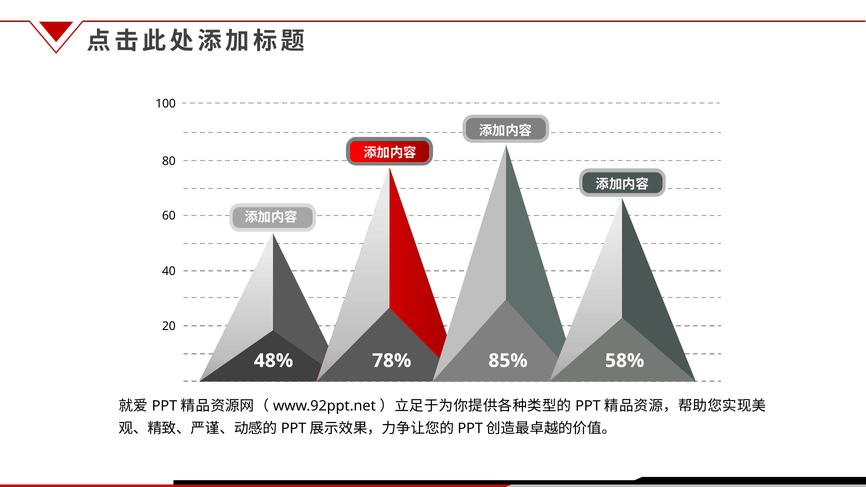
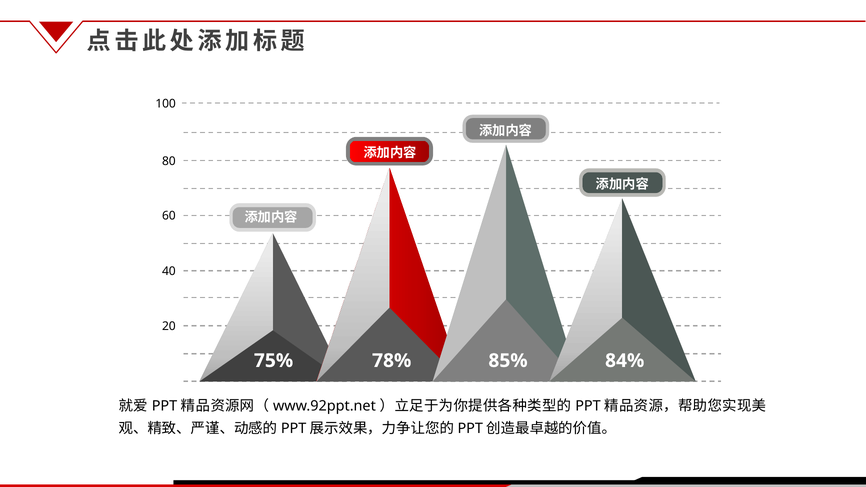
48%: 48% -> 75%
58%: 58% -> 84%
